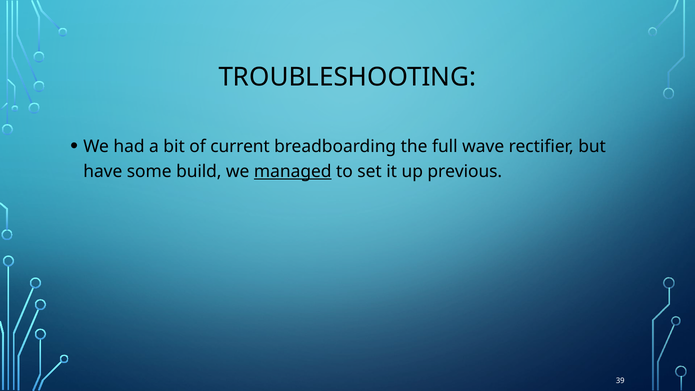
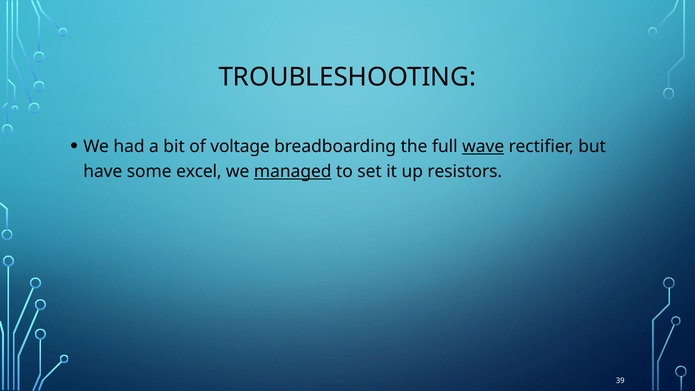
current: current -> voltage
wave underline: none -> present
build: build -> excel
previous: previous -> resistors
